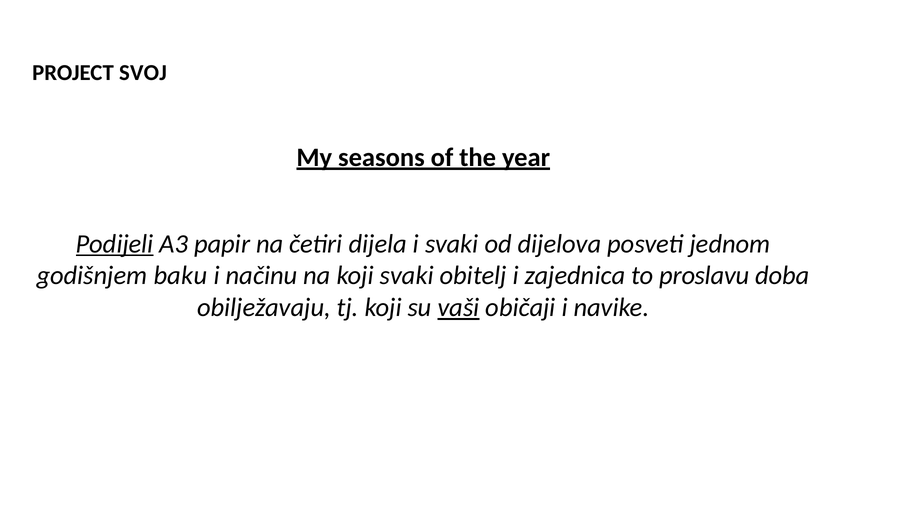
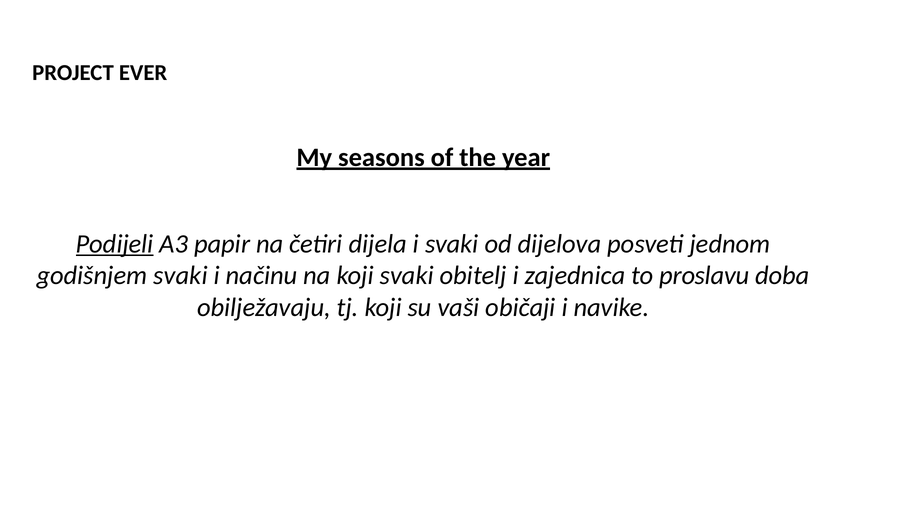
SVOJ: SVOJ -> EVER
godišnjem baku: baku -> svaki
vaši underline: present -> none
